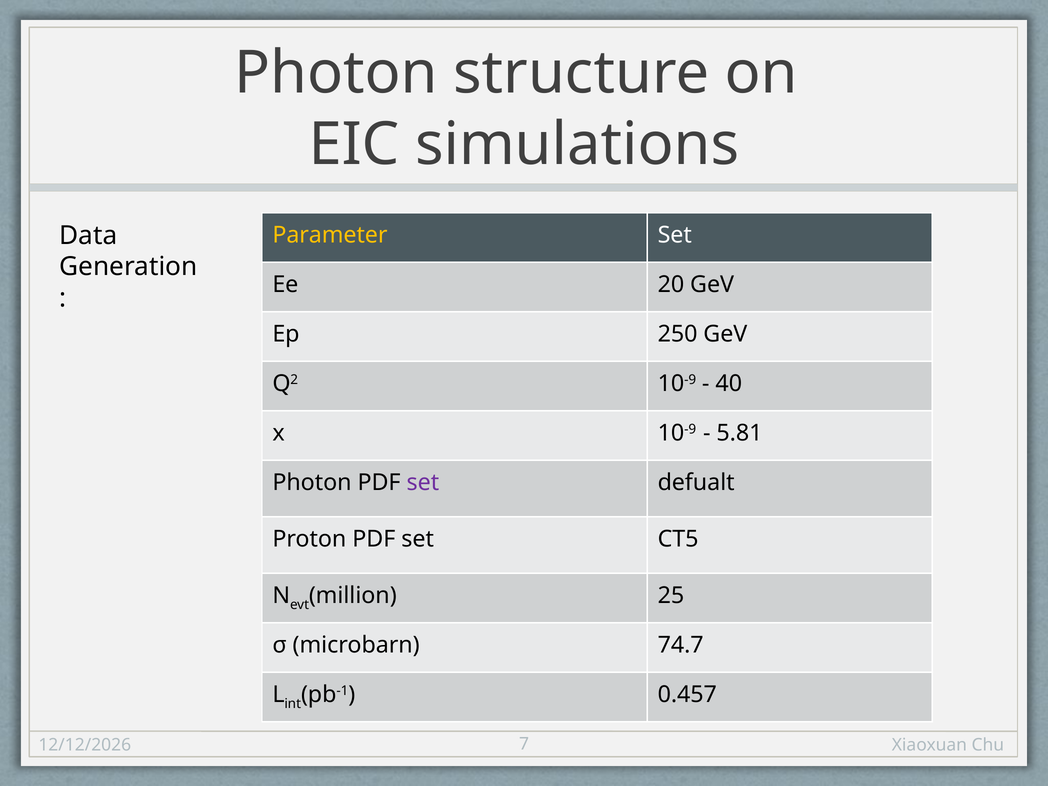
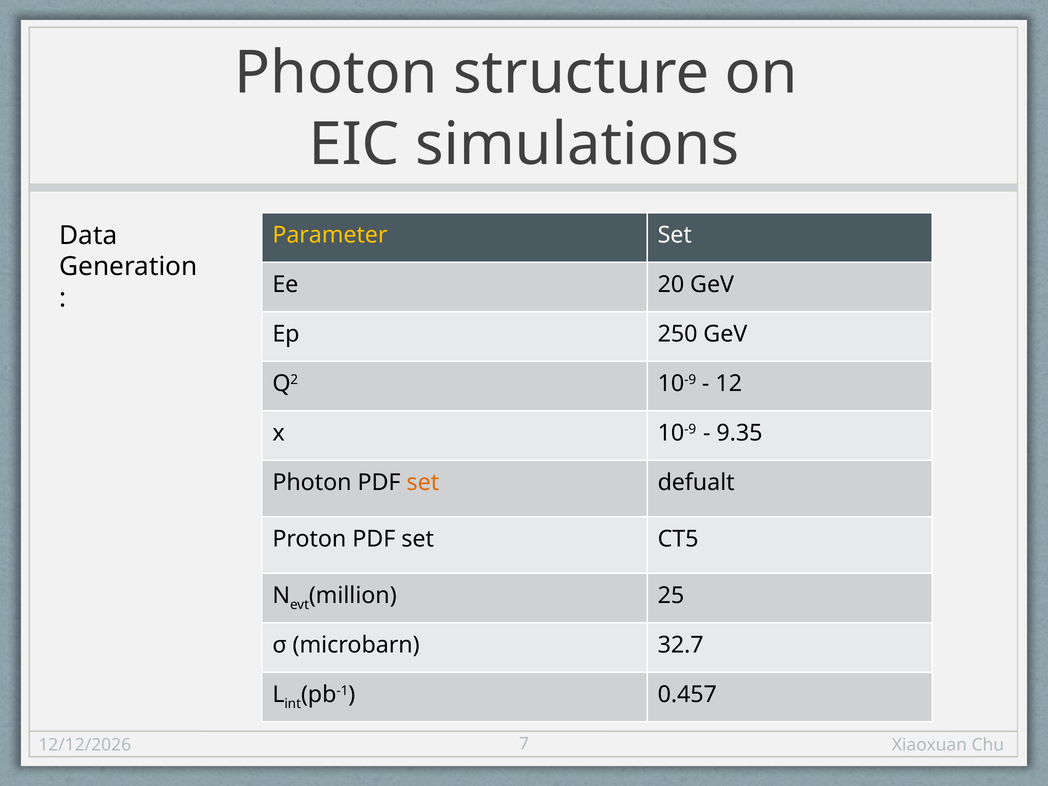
40: 40 -> 12
5.81: 5.81 -> 9.35
set at (423, 483) colour: purple -> orange
74.7: 74.7 -> 32.7
